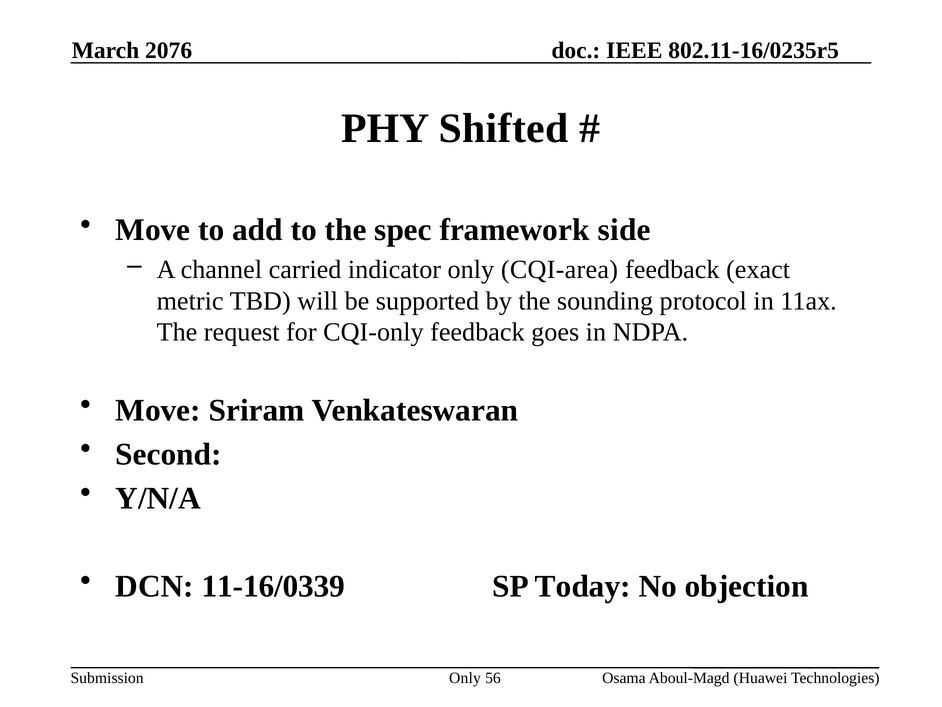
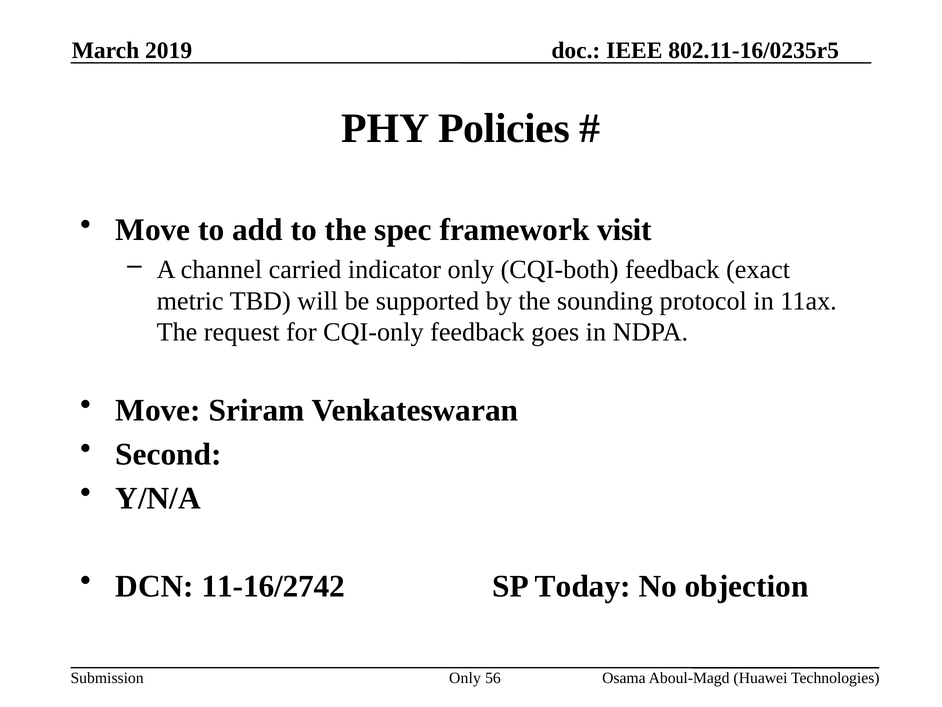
2076: 2076 -> 2019
Shifted: Shifted -> Policies
side: side -> visit
CQI-area: CQI-area -> CQI-both
11-16/0339: 11-16/0339 -> 11-16/2742
